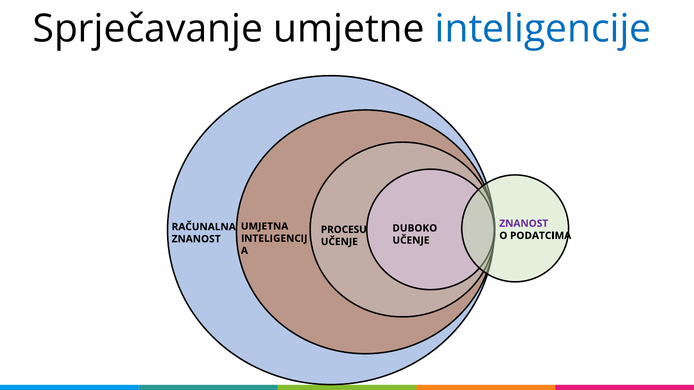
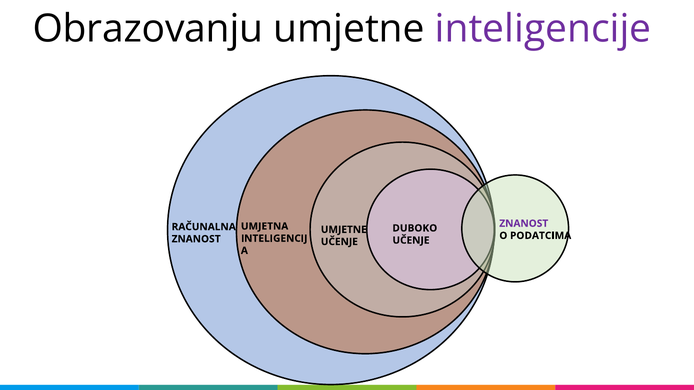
Sprječavanje: Sprječavanje -> Obrazovanju
inteligencije colour: blue -> purple
PROCESU at (344, 230): PROCESU -> UMJETNE
